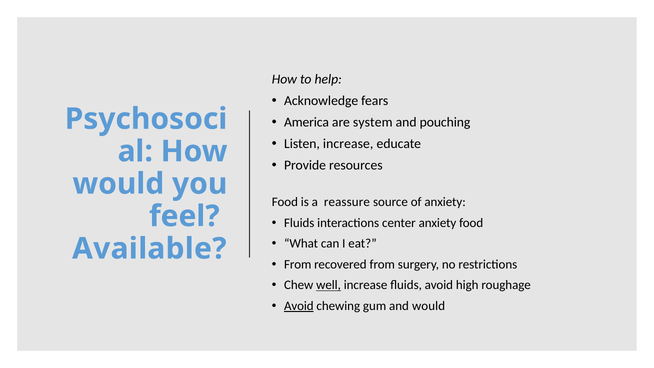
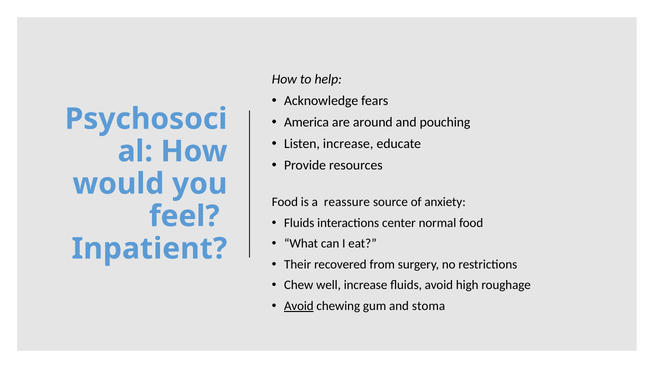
system: system -> around
center anxiety: anxiety -> normal
Available: Available -> Inpatient
From at (298, 264): From -> Their
well underline: present -> none
and would: would -> stoma
